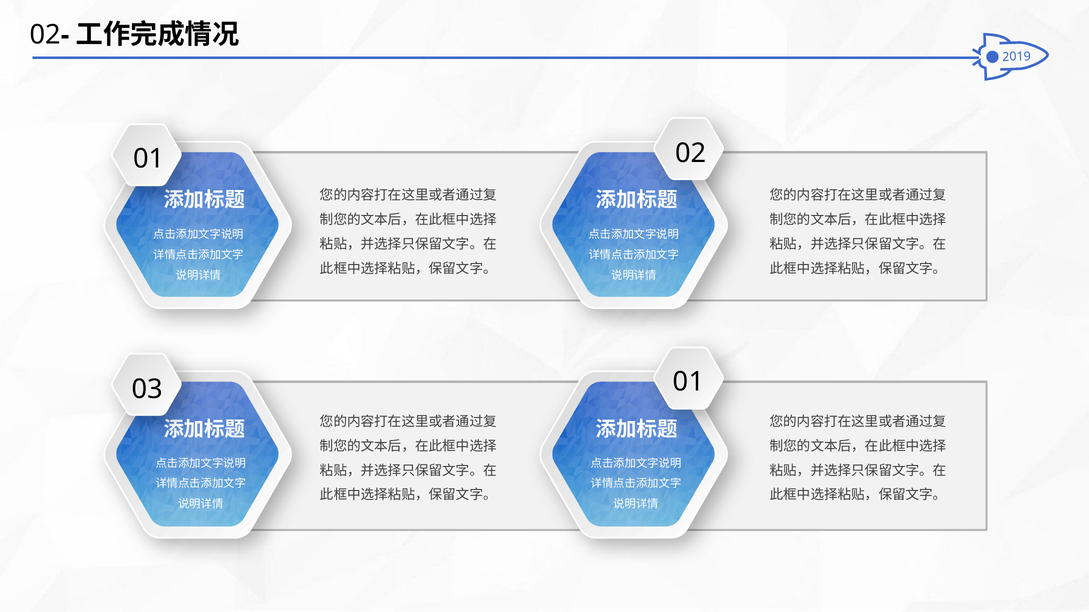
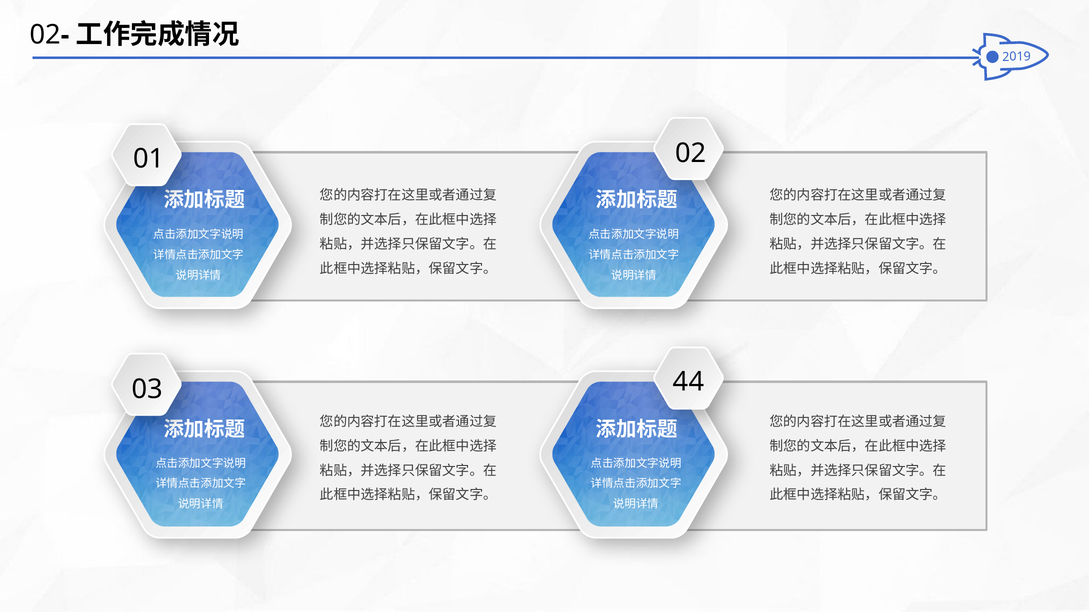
03 01: 01 -> 44
